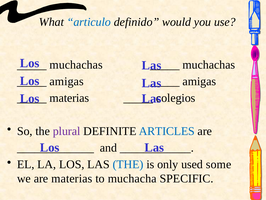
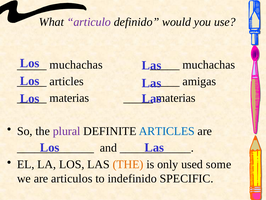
articulo colour: blue -> purple
amigas at (67, 81): amigas -> articles
colegios at (176, 98): colegios -> materias
THE at (128, 164) colour: blue -> orange
are materias: materias -> articulos
muchacha: muchacha -> indefinido
